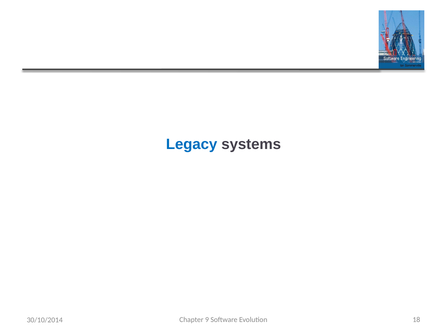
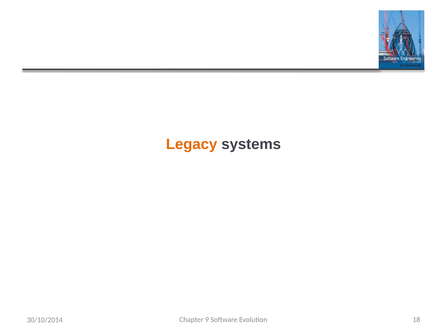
Legacy colour: blue -> orange
